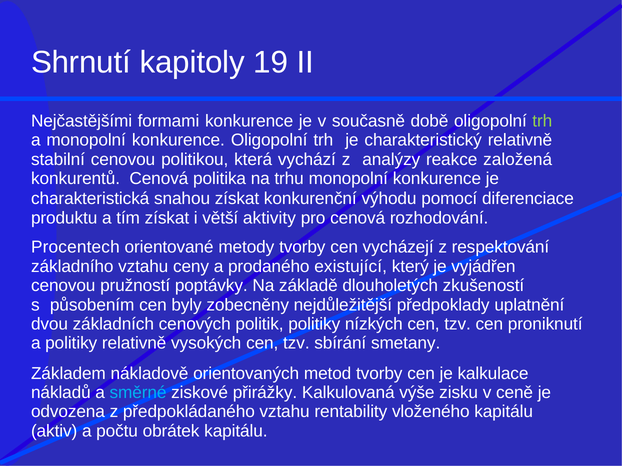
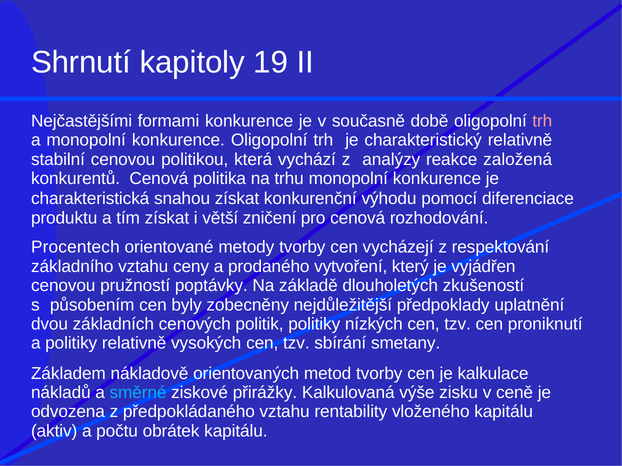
trh at (542, 121) colour: light green -> pink
aktivity: aktivity -> zničení
existující: existující -> vytvoření
